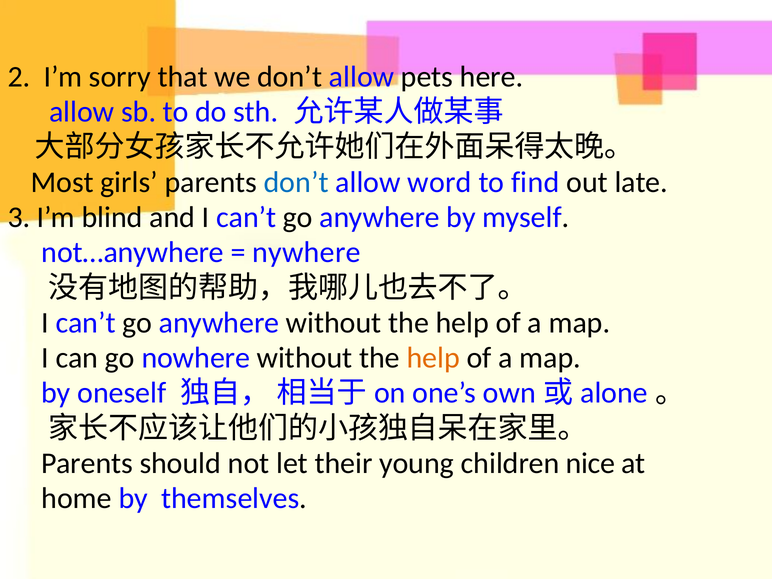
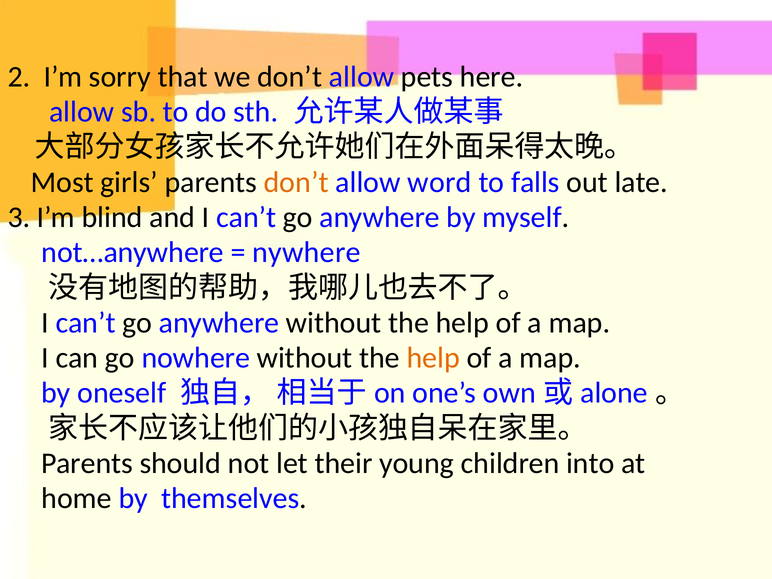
don’t at (296, 182) colour: blue -> orange
find: find -> falls
nice: nice -> into
